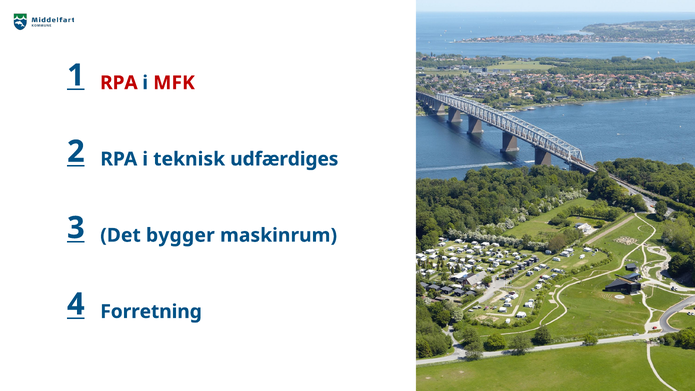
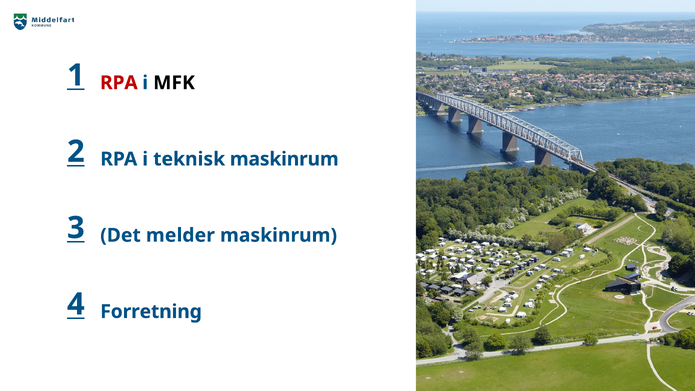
MFK colour: red -> black
teknisk udfærdiges: udfærdiges -> maskinrum
bygger: bygger -> melder
